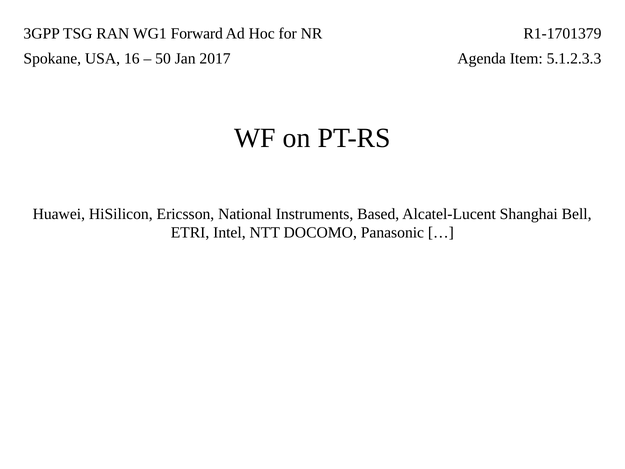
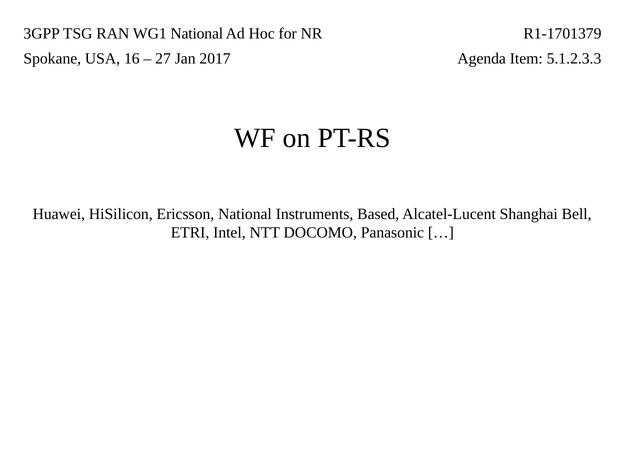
WG1 Forward: Forward -> National
50: 50 -> 27
